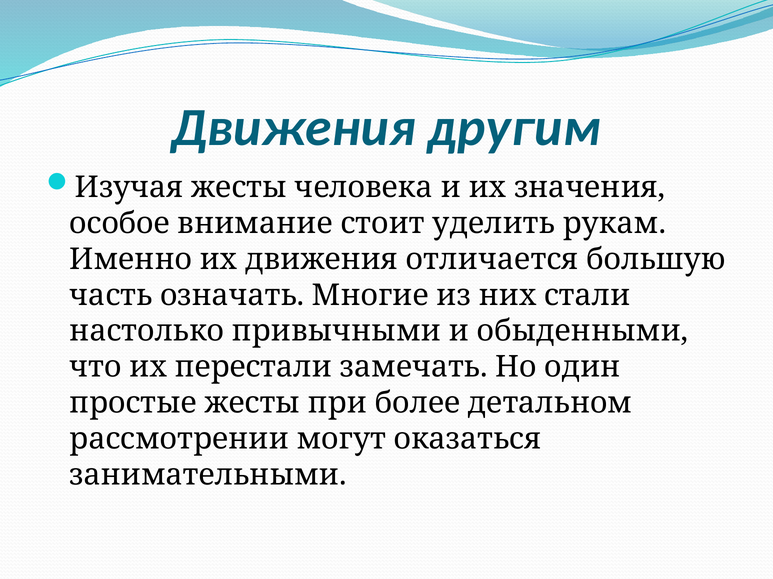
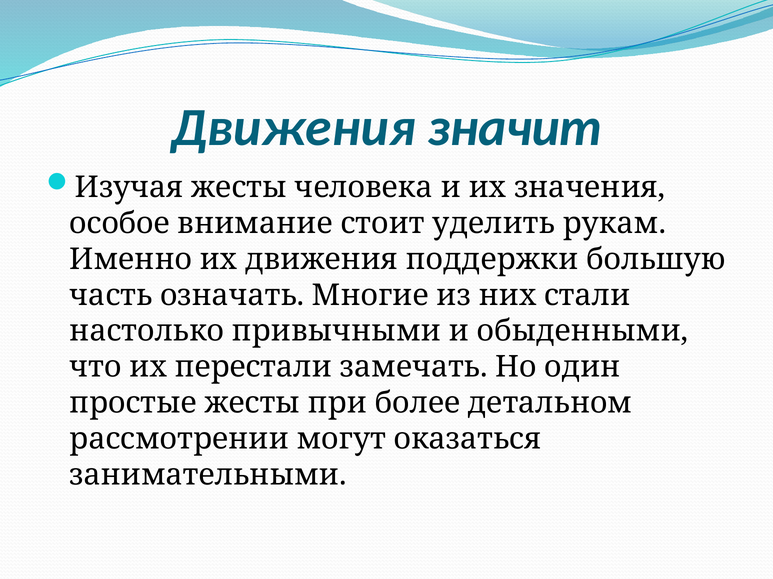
другим: другим -> значит
отличается: отличается -> поддержки
